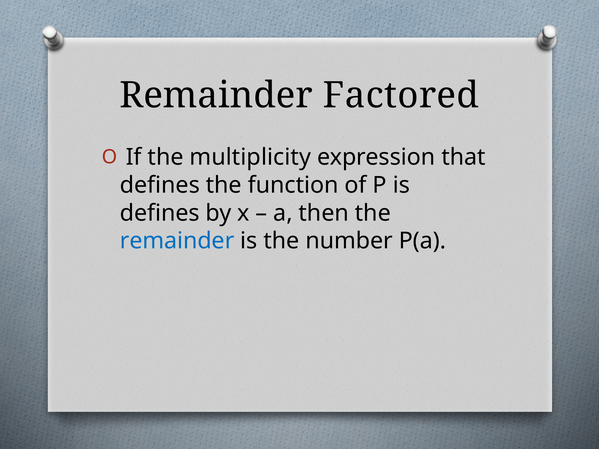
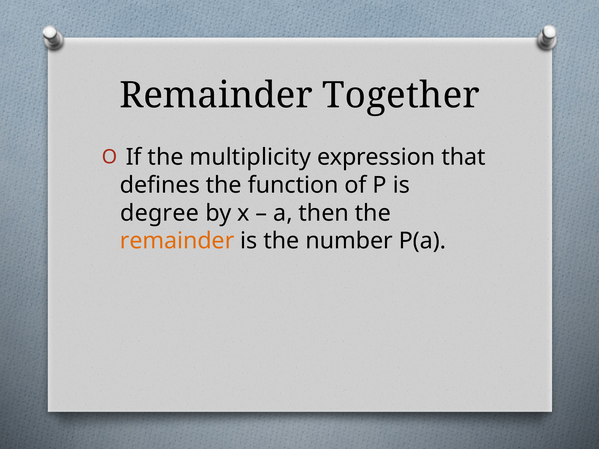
Factored: Factored -> Together
defines at (160, 213): defines -> degree
remainder at (177, 241) colour: blue -> orange
